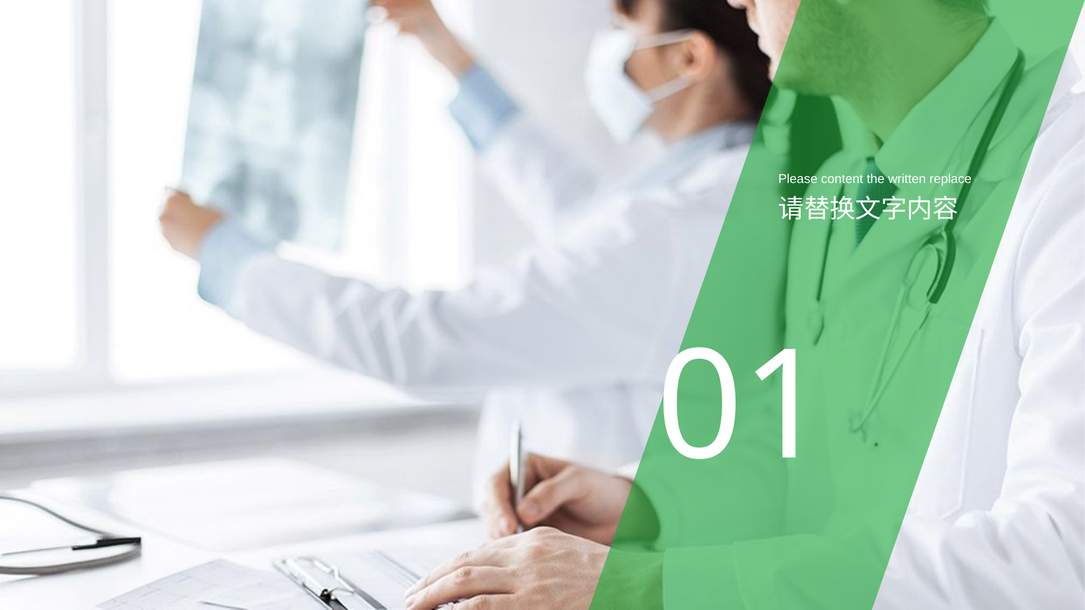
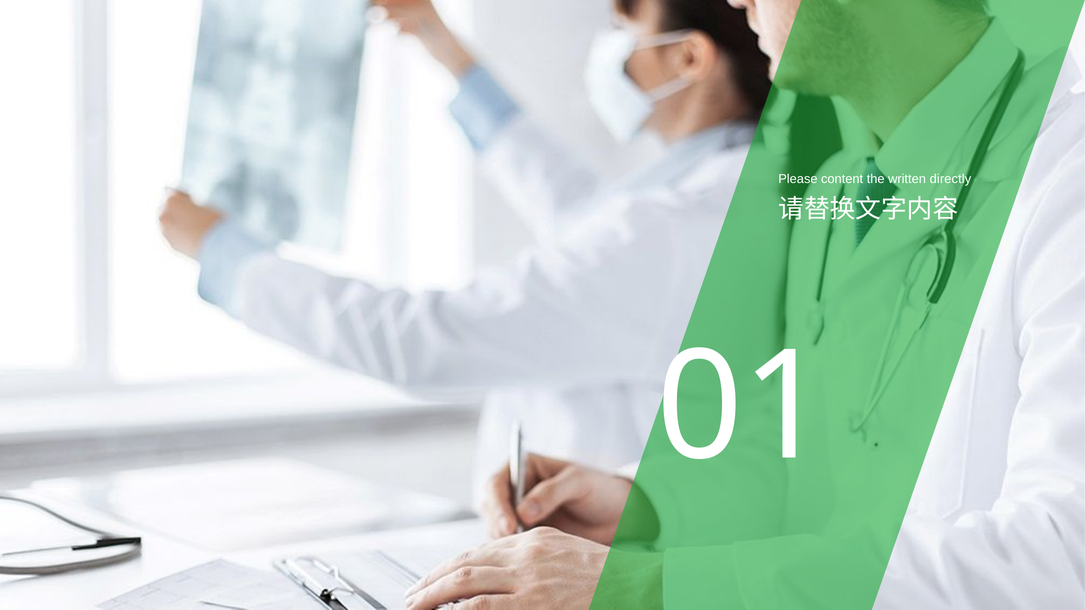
replace: replace -> directly
